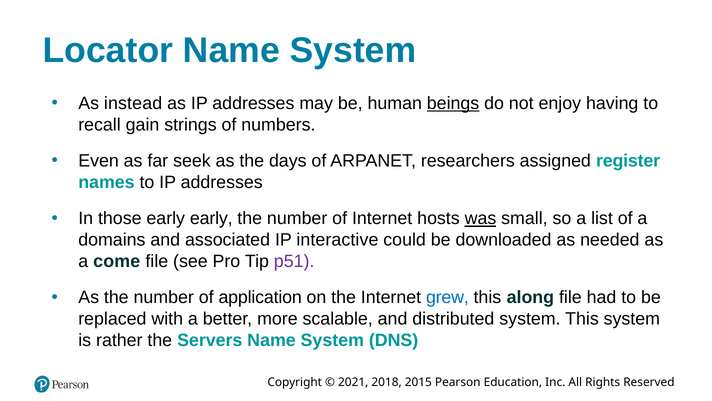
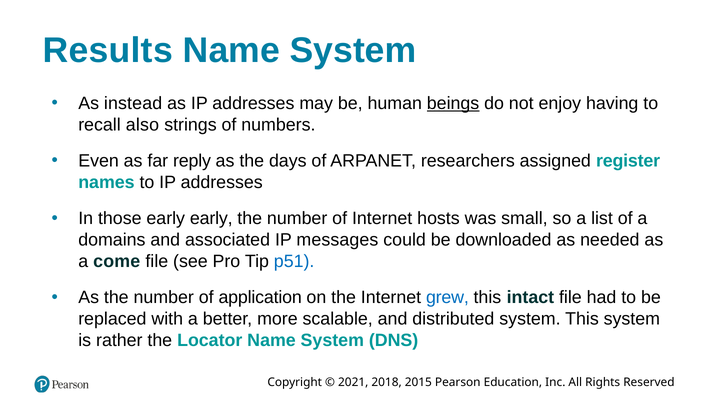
Locator: Locator -> Results
gain: gain -> also
seek: seek -> reply
was underline: present -> none
interactive: interactive -> messages
p51 colour: purple -> blue
along: along -> intact
Servers: Servers -> Locator
